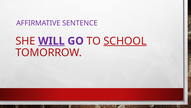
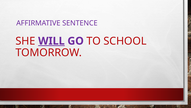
SCHOOL underline: present -> none
